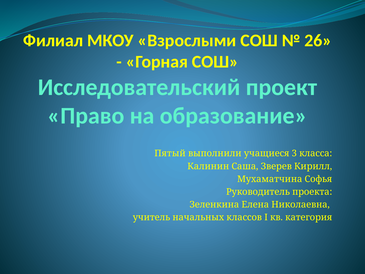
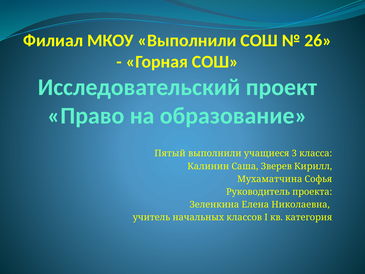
МКОУ Взрослыми: Взрослыми -> Выполнили
